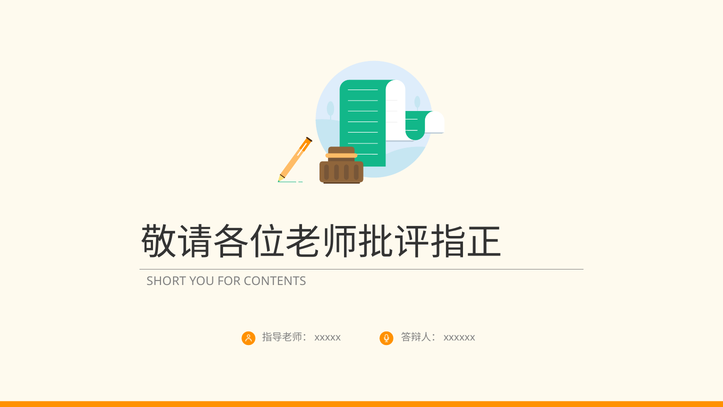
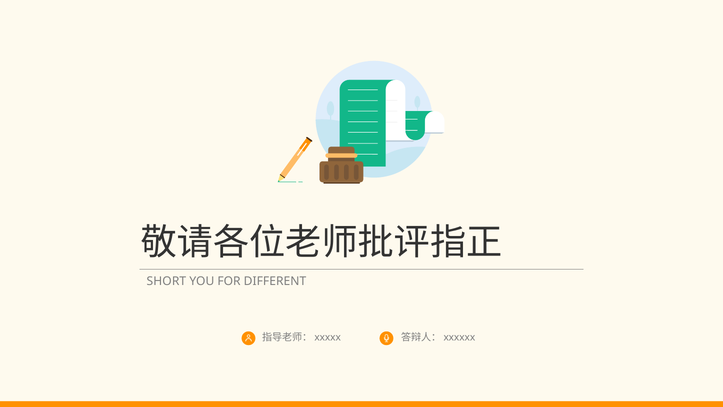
CONTENTS: CONTENTS -> DIFFERENT
